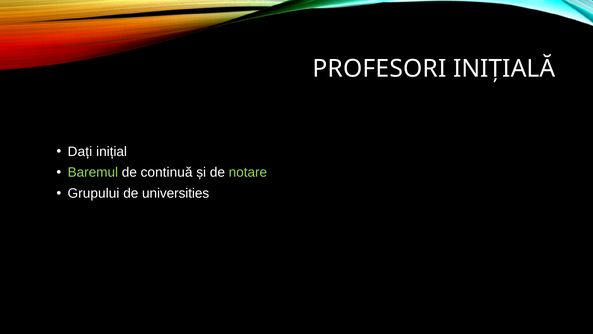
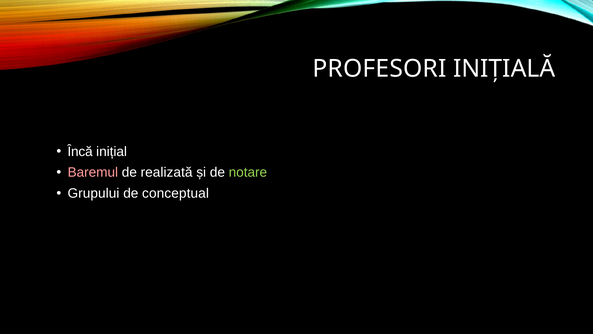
Dați: Dați -> Încă
Baremul colour: light green -> pink
continuă: continuă -> realizată
universities: universities -> conceptual
